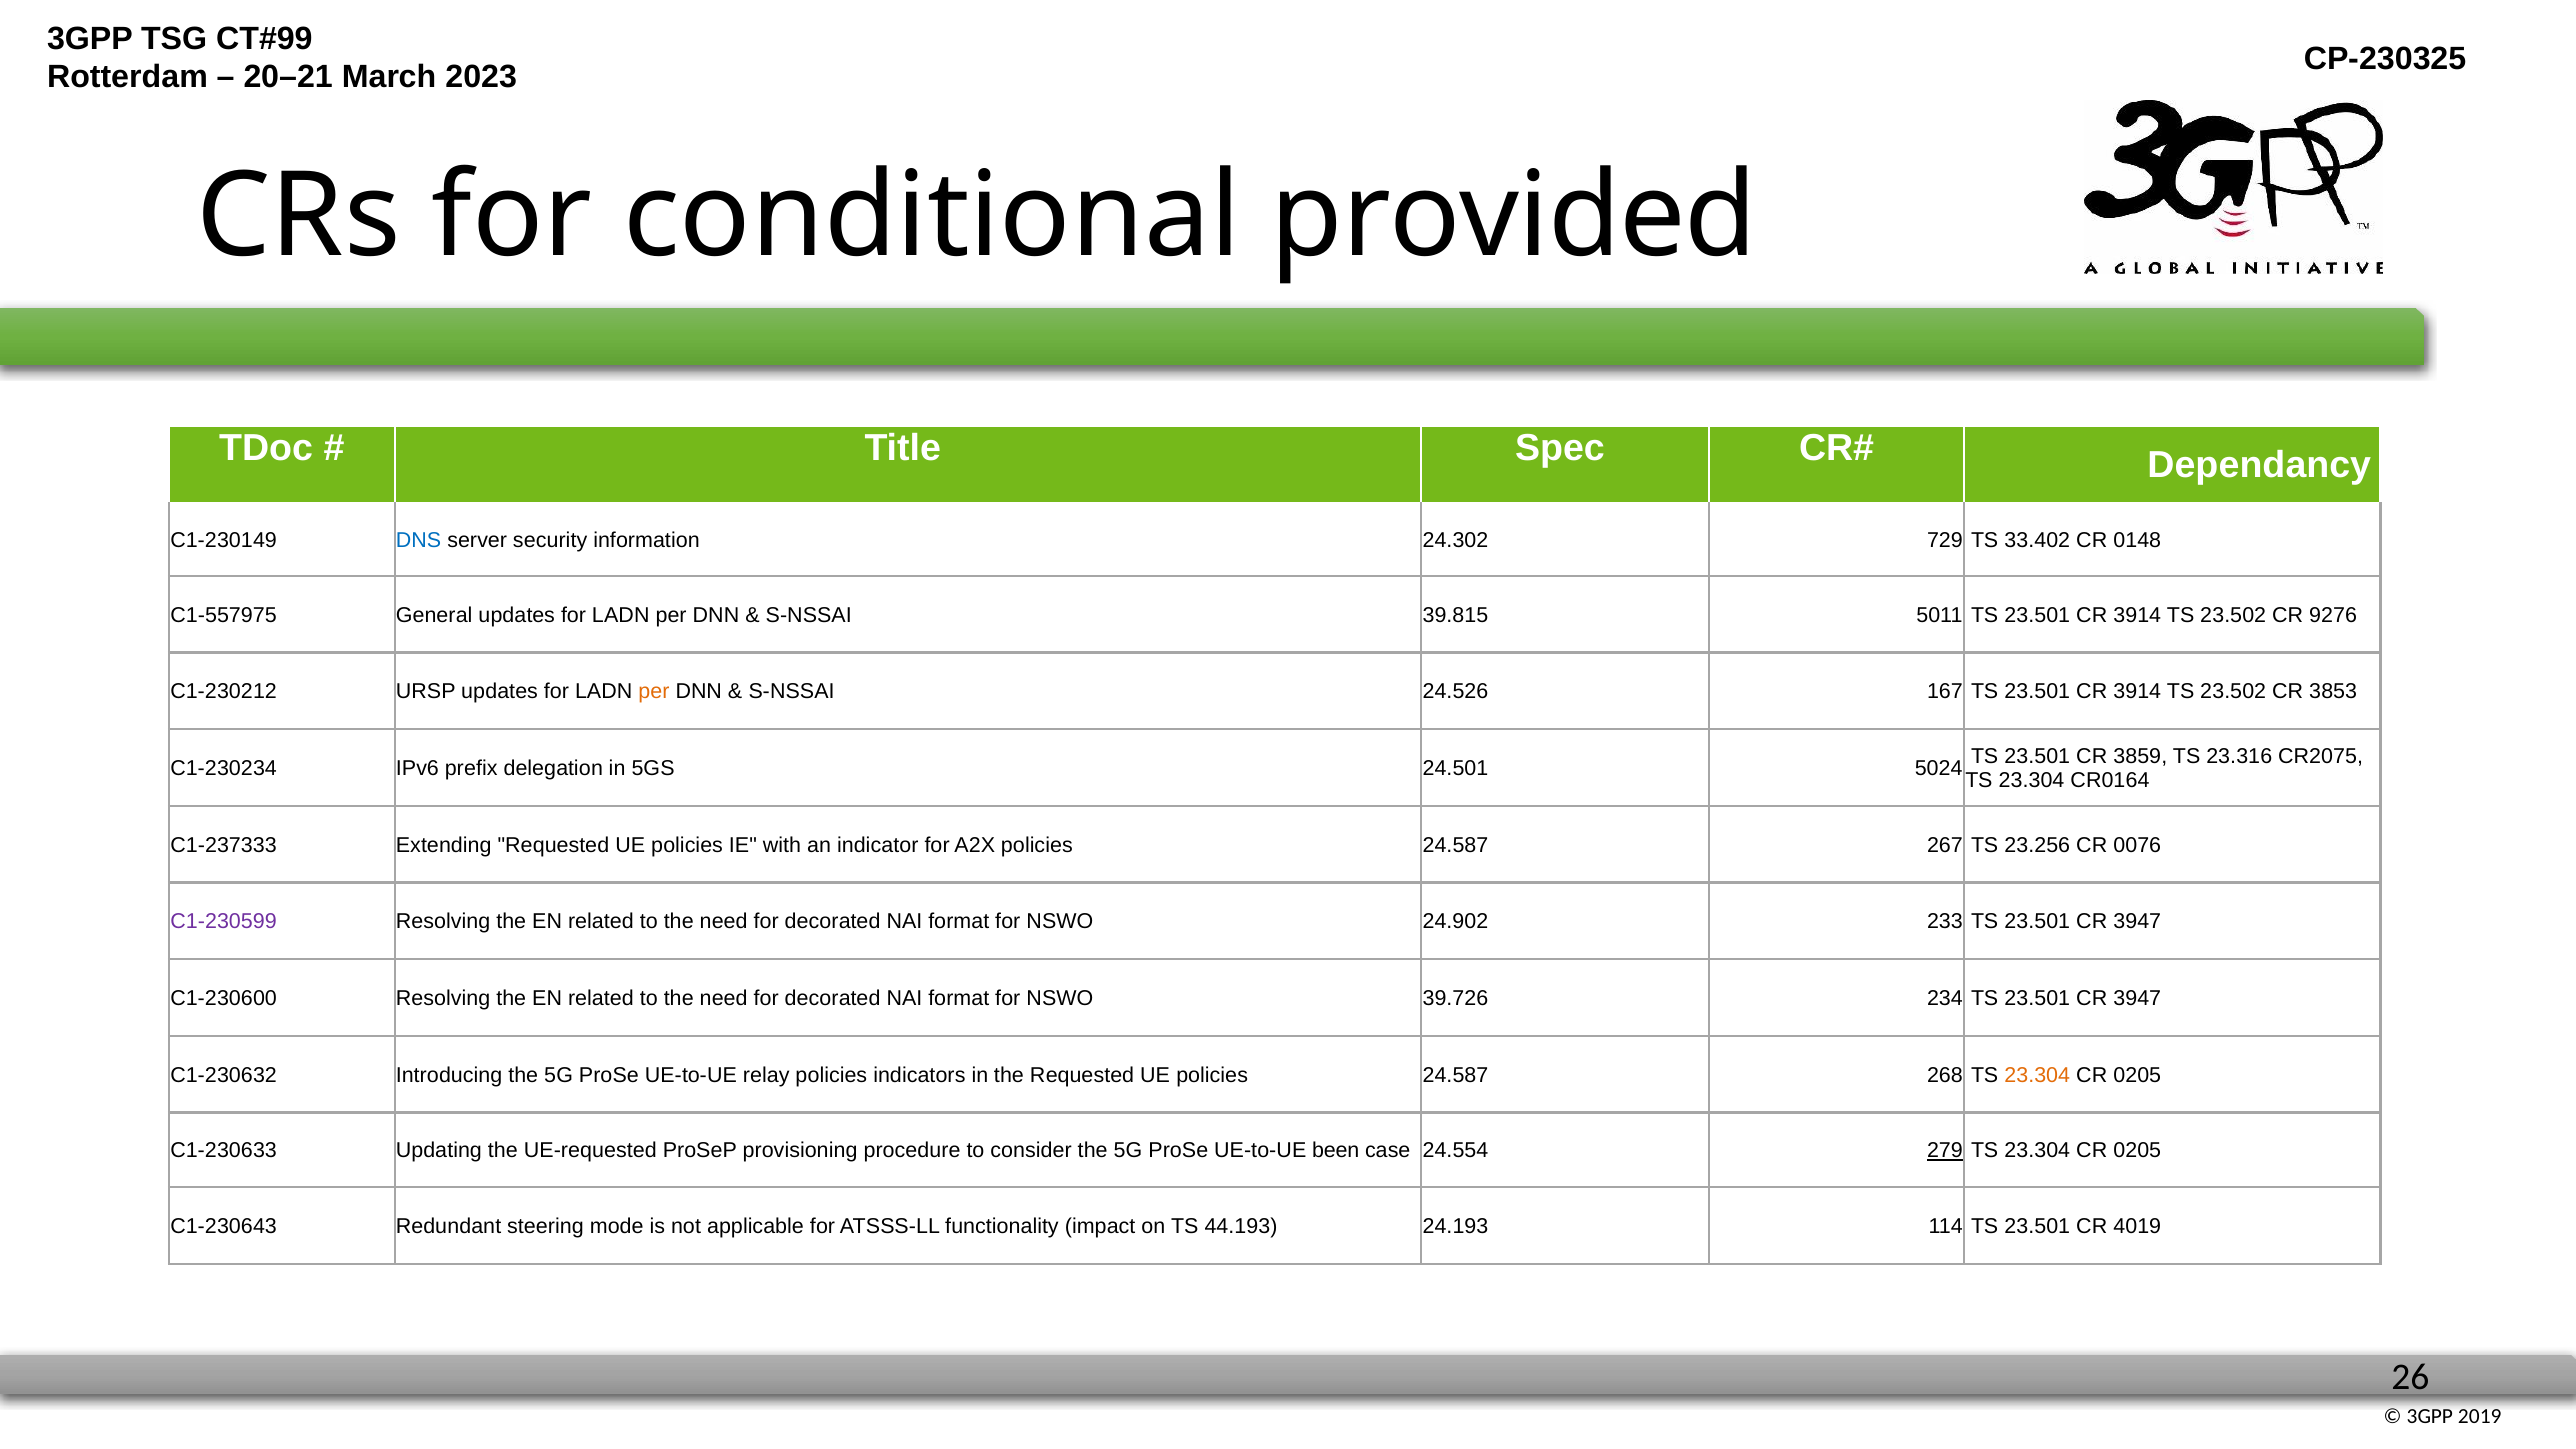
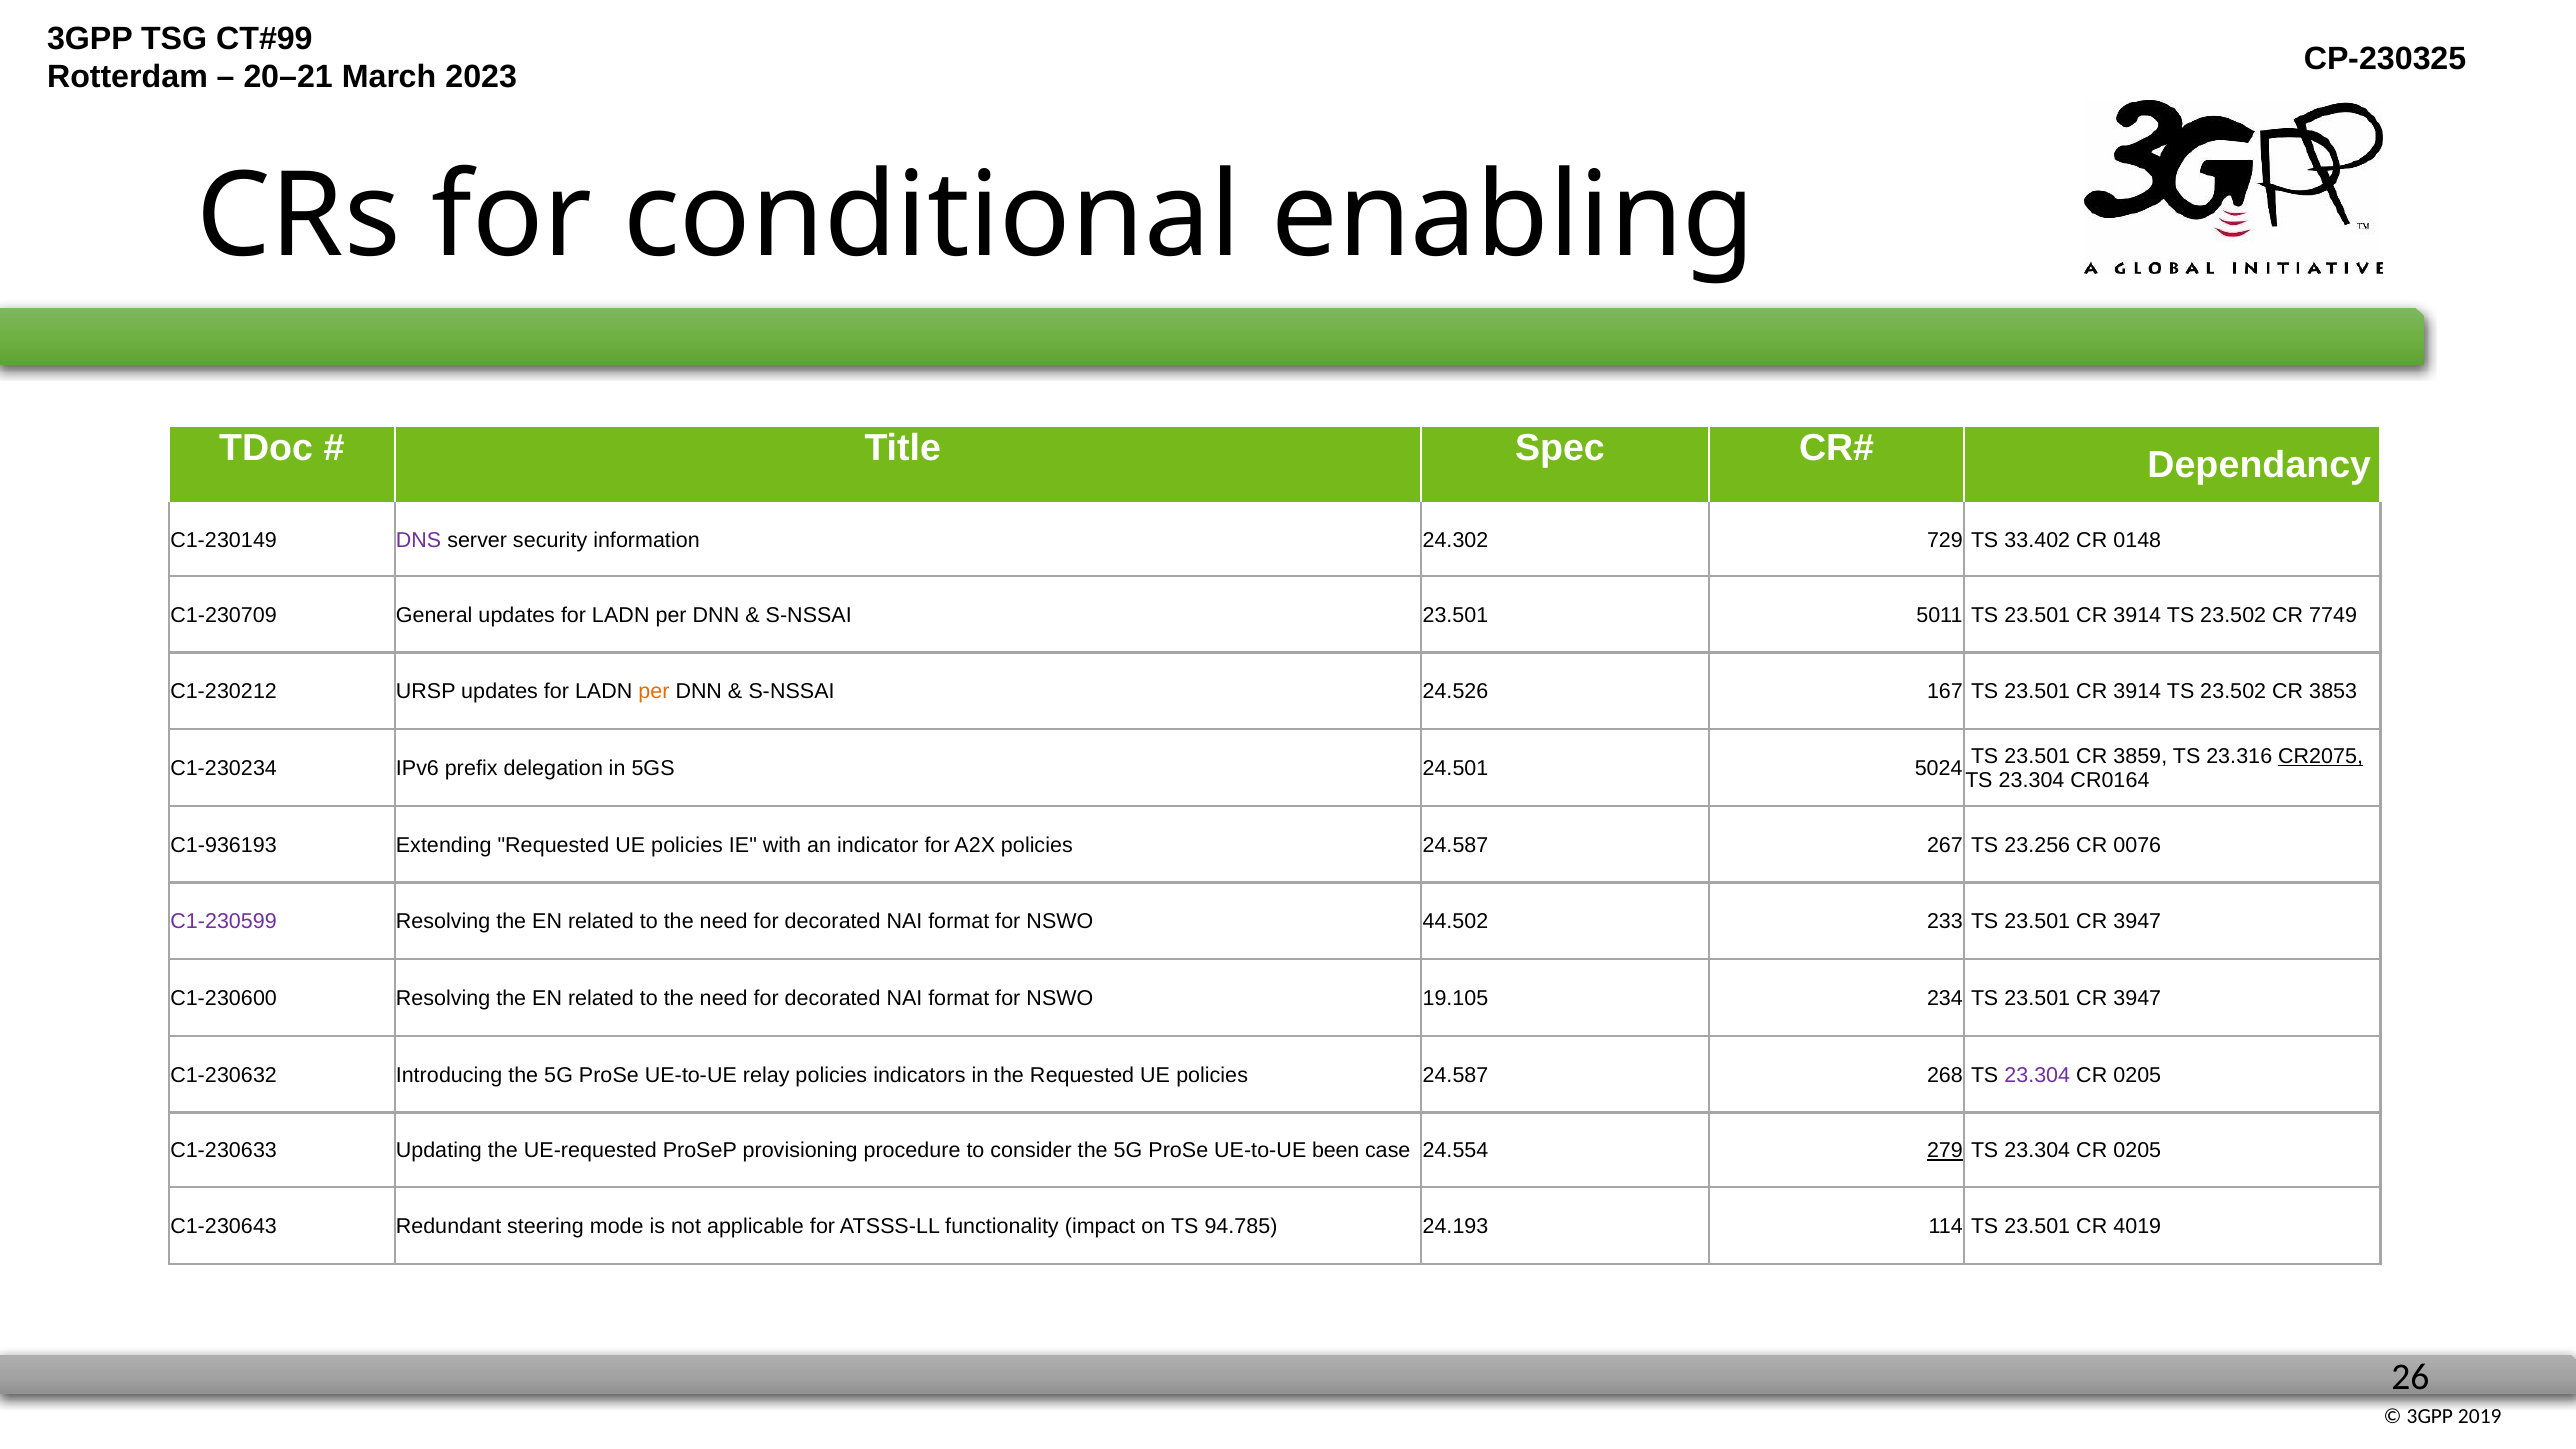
provided: provided -> enabling
DNS colour: blue -> purple
C1-557975: C1-557975 -> C1-230709
S-NSSAI 39.815: 39.815 -> 23.501
9276: 9276 -> 7749
CR2075 underline: none -> present
C1-237333: C1-237333 -> C1-936193
24.902: 24.902 -> 44.502
39.726: 39.726 -> 19.105
23.304 at (2037, 1075) colour: orange -> purple
44.193: 44.193 -> 94.785
